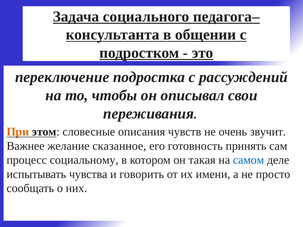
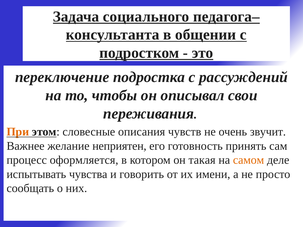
сказанное: сказанное -> неприятен
социальному: социальному -> оформляется
самом colour: blue -> orange
